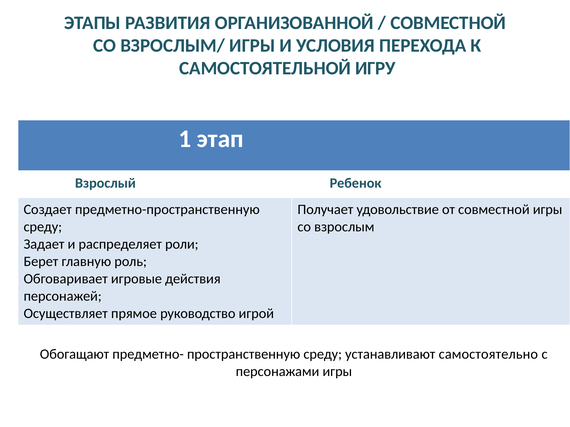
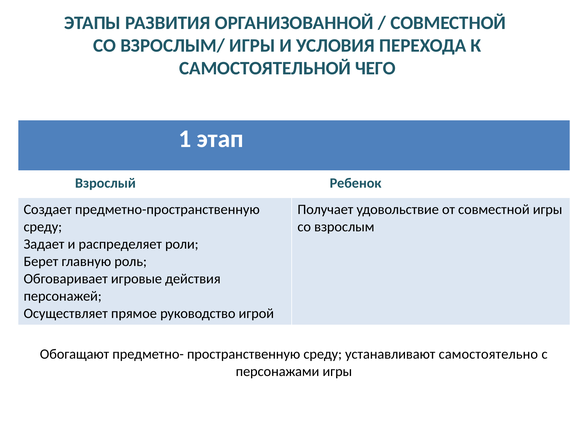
ИГРУ: ИГРУ -> ЧЕГО
